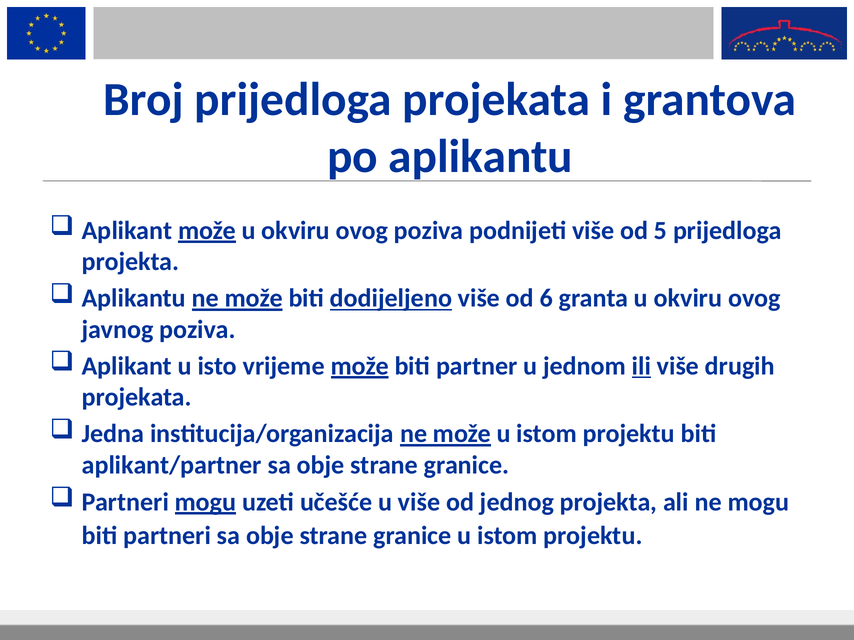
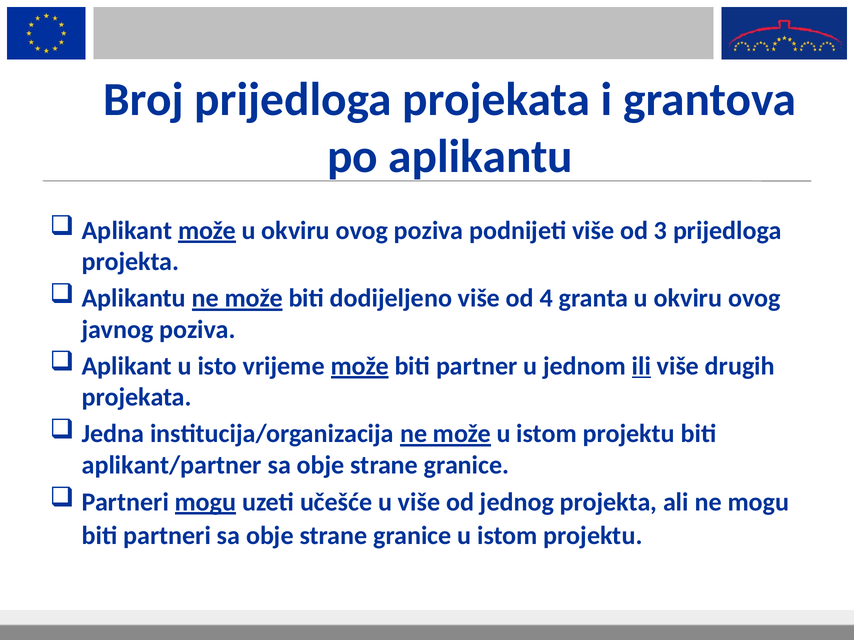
5: 5 -> 3
dodijeljeno underline: present -> none
6: 6 -> 4
